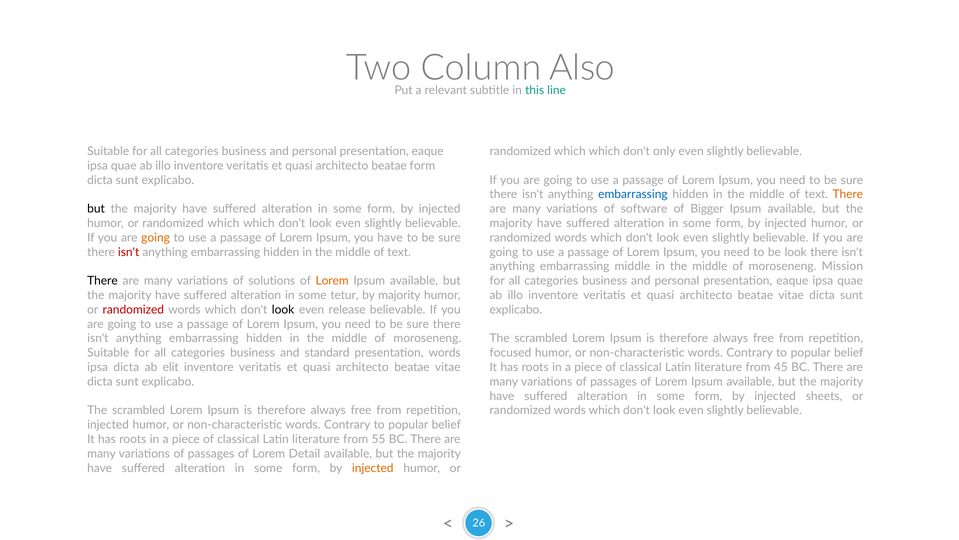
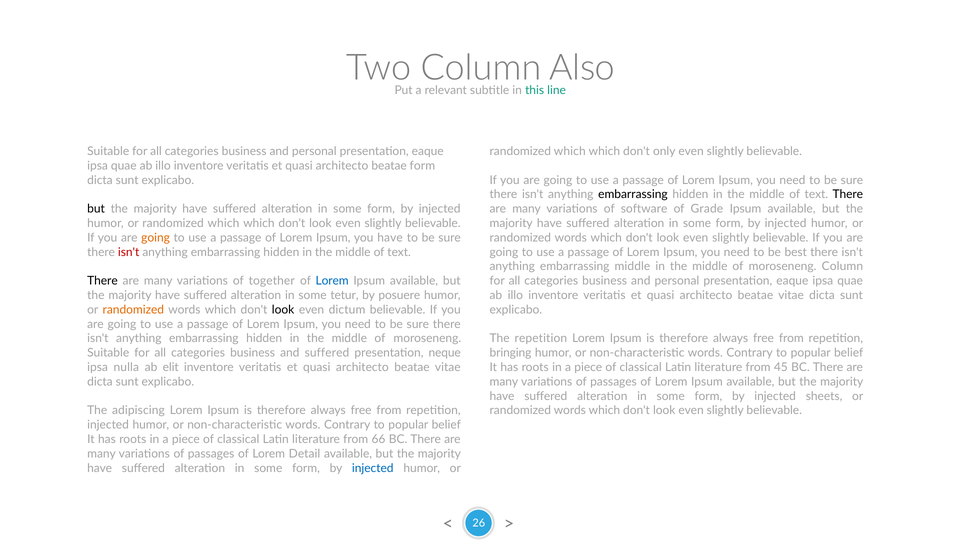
embarrassing at (633, 194) colour: blue -> black
There at (848, 194) colour: orange -> black
Bigger: Bigger -> Grade
be look: look -> best
moroseneng Mission: Mission -> Column
solutions: solutions -> together
Lorem at (332, 281) colour: orange -> blue
by majority: majority -> posuere
randomized at (133, 309) colour: red -> orange
release: release -> dictum
scrambled at (541, 338): scrambled -> repetition
and standard: standard -> suffered
presentation words: words -> neque
focused: focused -> bringing
ipsa dicta: dicta -> nulla
scrambled at (139, 410): scrambled -> adipiscing
55: 55 -> 66
injected at (373, 468) colour: orange -> blue
